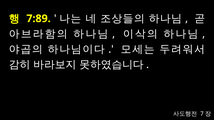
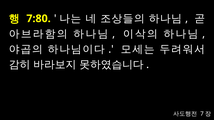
7:89: 7:89 -> 7:80
